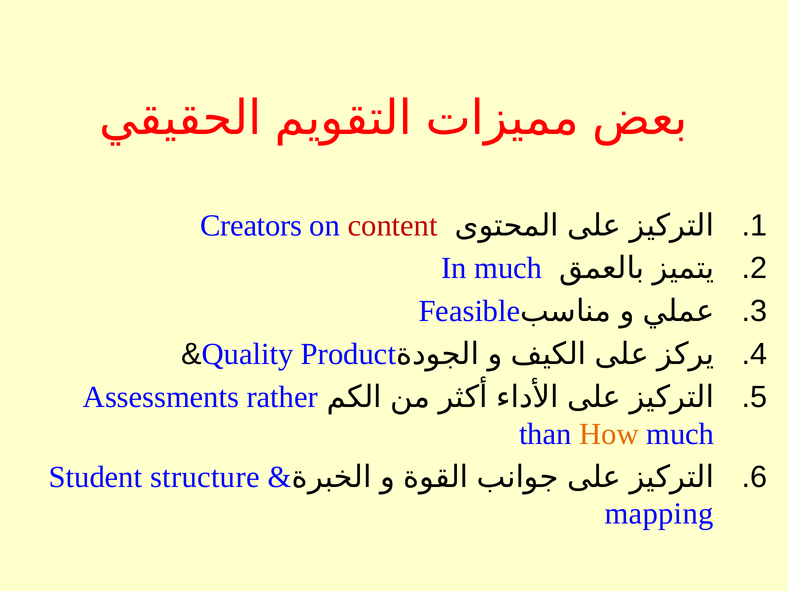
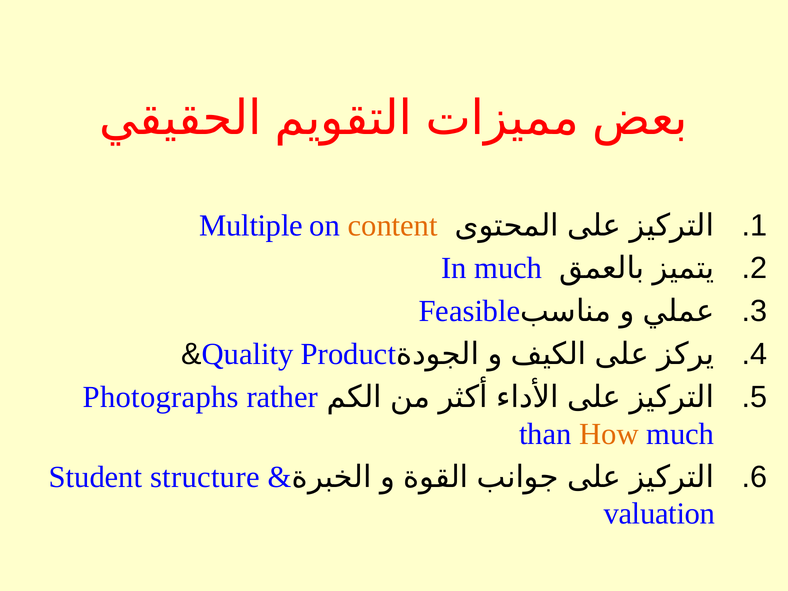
Creators: Creators -> Multiple
content colour: red -> orange
Assessments: Assessments -> Photographs
mapping: mapping -> valuation
